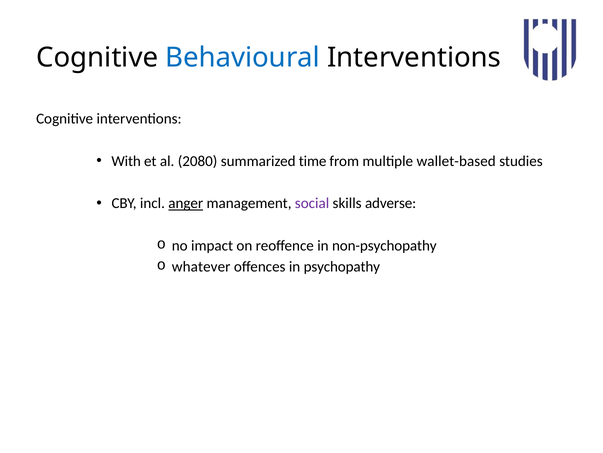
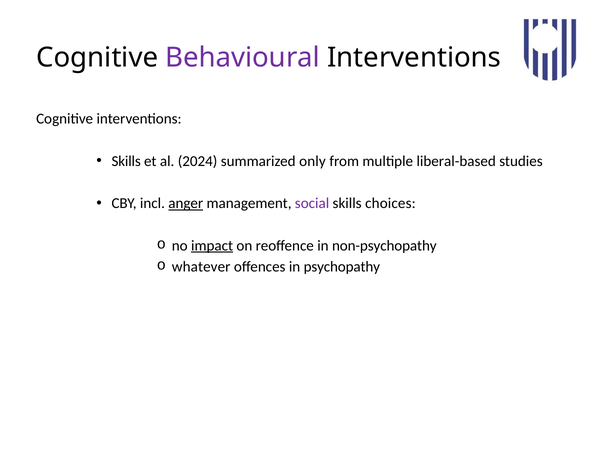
Behavioural colour: blue -> purple
With at (126, 161): With -> Skills
2080: 2080 -> 2024
time: time -> only
wallet-based: wallet-based -> liberal-based
adverse: adverse -> choices
impact underline: none -> present
